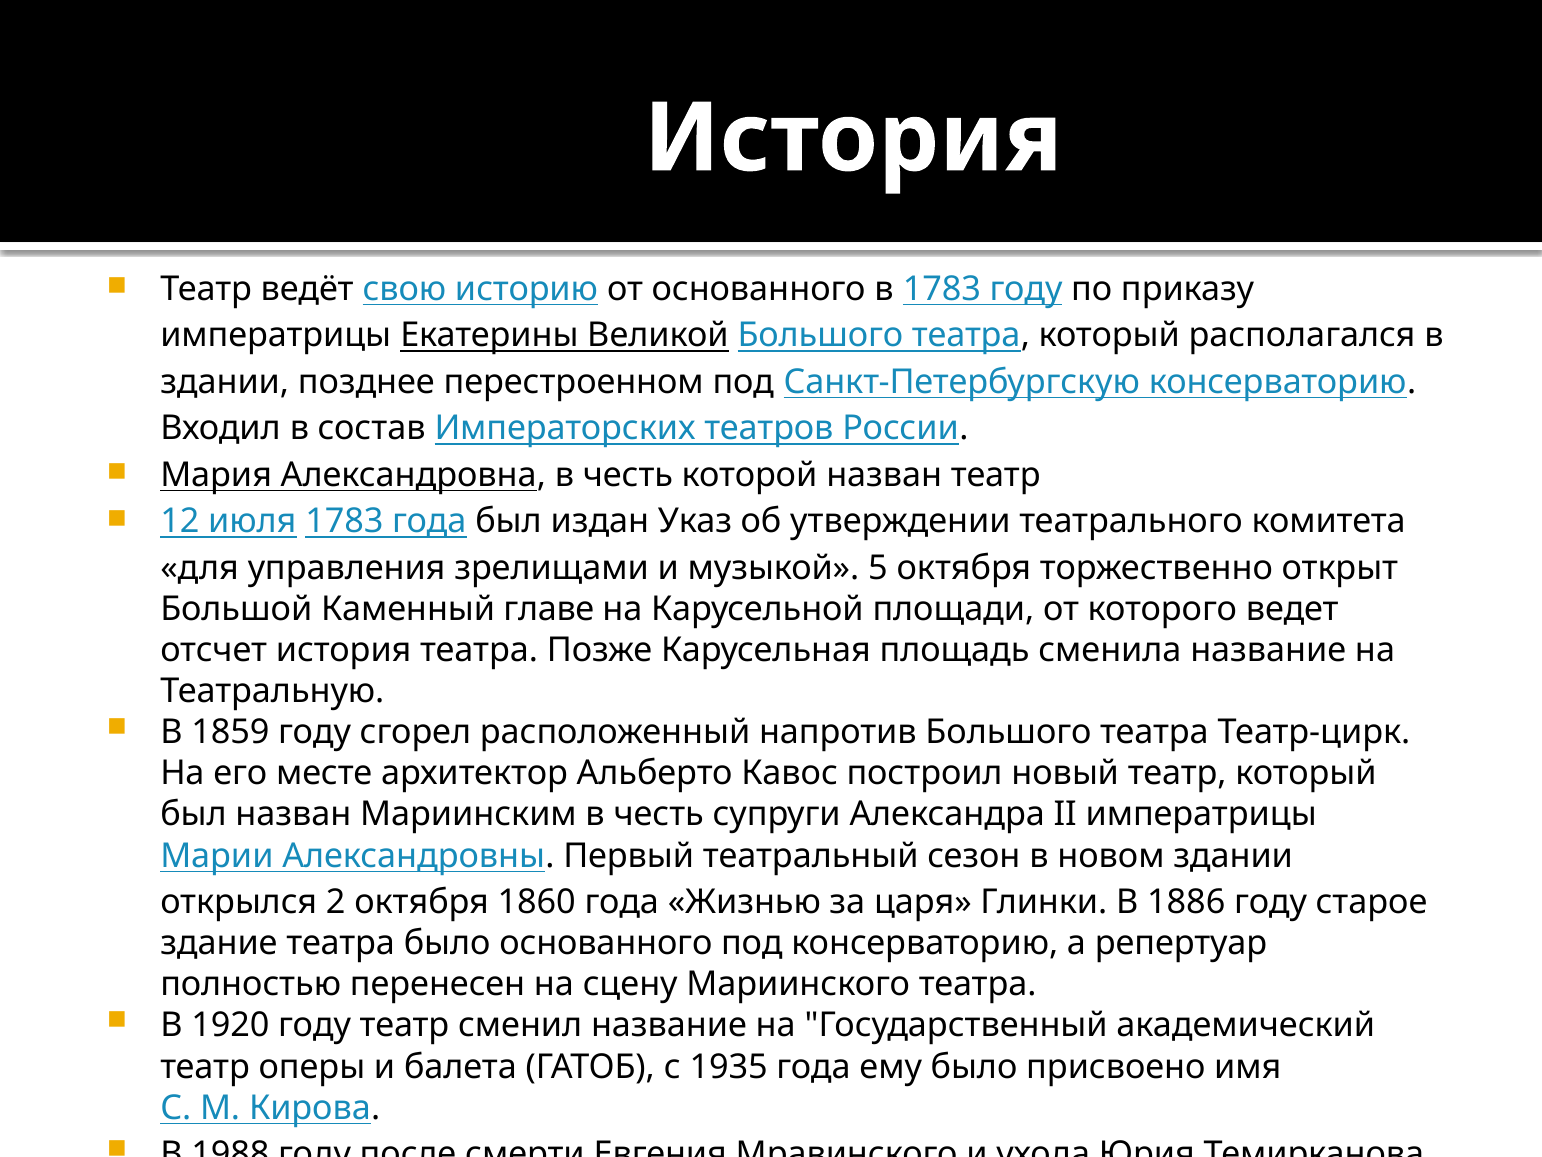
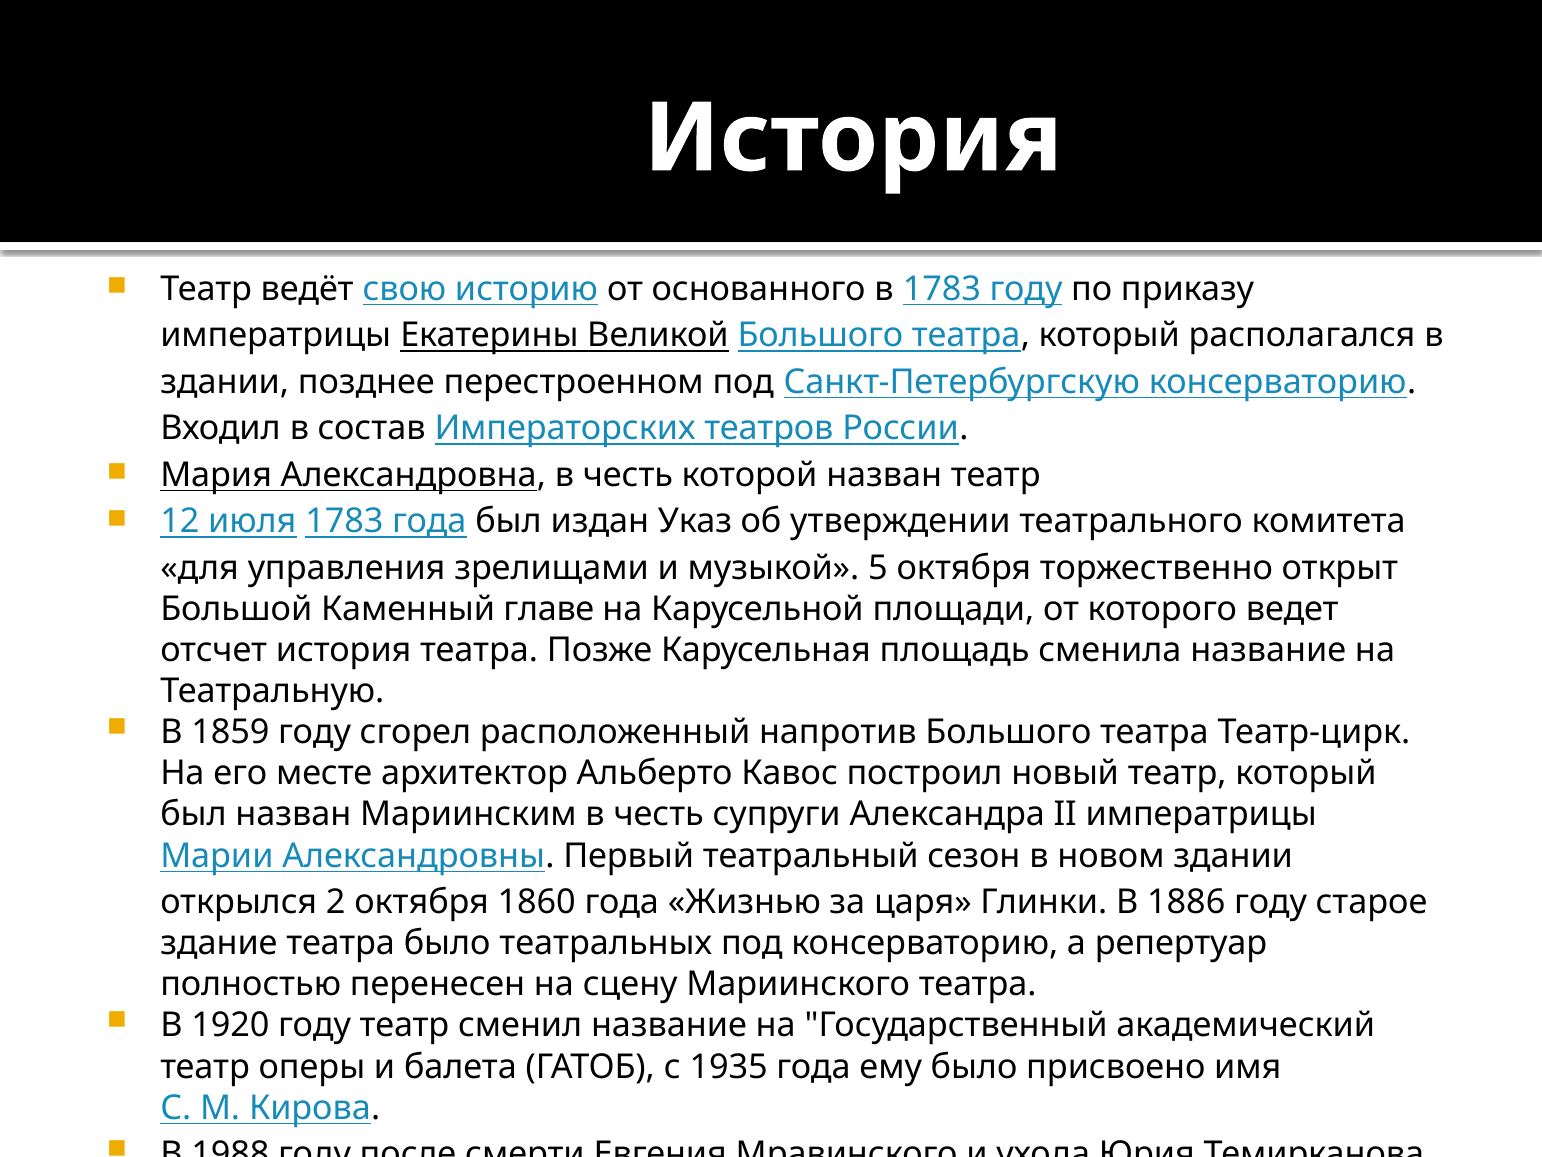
было основанного: основанного -> театральных
